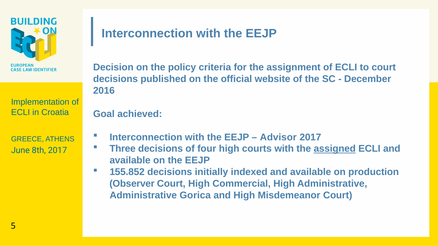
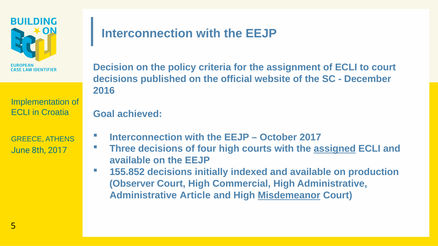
Advisor: Advisor -> October
Gorica: Gorica -> Article
Misdemeanor underline: none -> present
